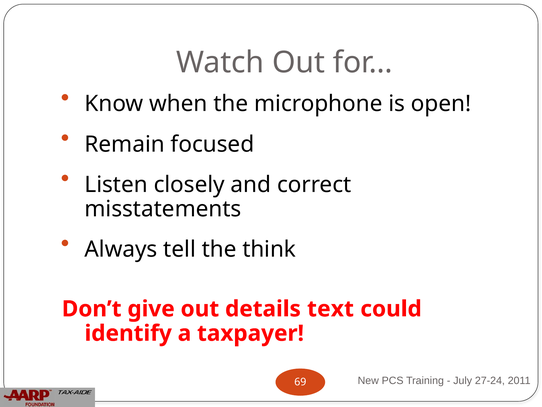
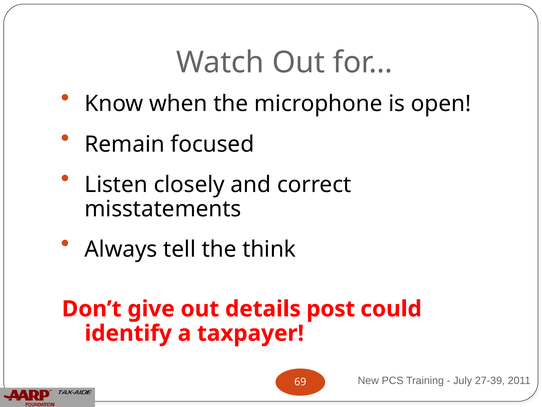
text: text -> post
27-24: 27-24 -> 27-39
